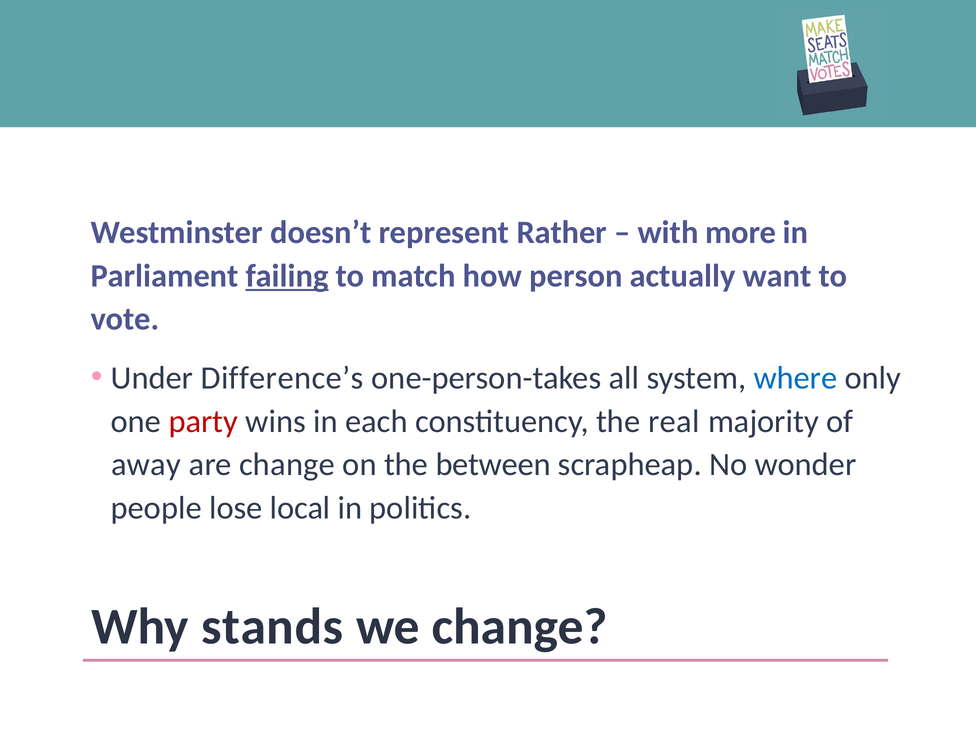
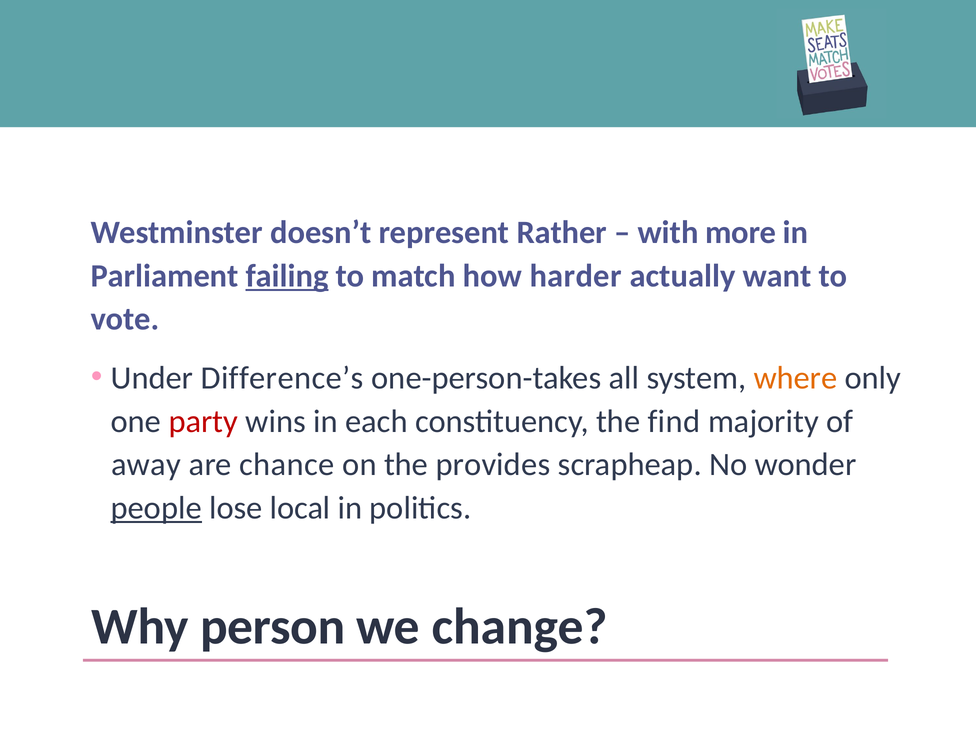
person: person -> harder
where colour: blue -> orange
real: real -> find
are change: change -> chance
between: between -> provides
people underline: none -> present
stands: stands -> person
